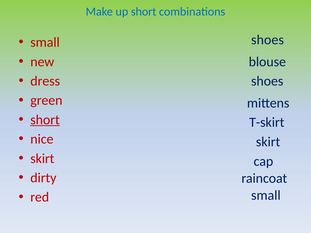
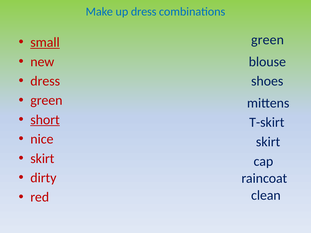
up short: short -> dress
shoes at (268, 40): shoes -> green
small at (45, 42) underline: none -> present
small at (266, 195): small -> clean
